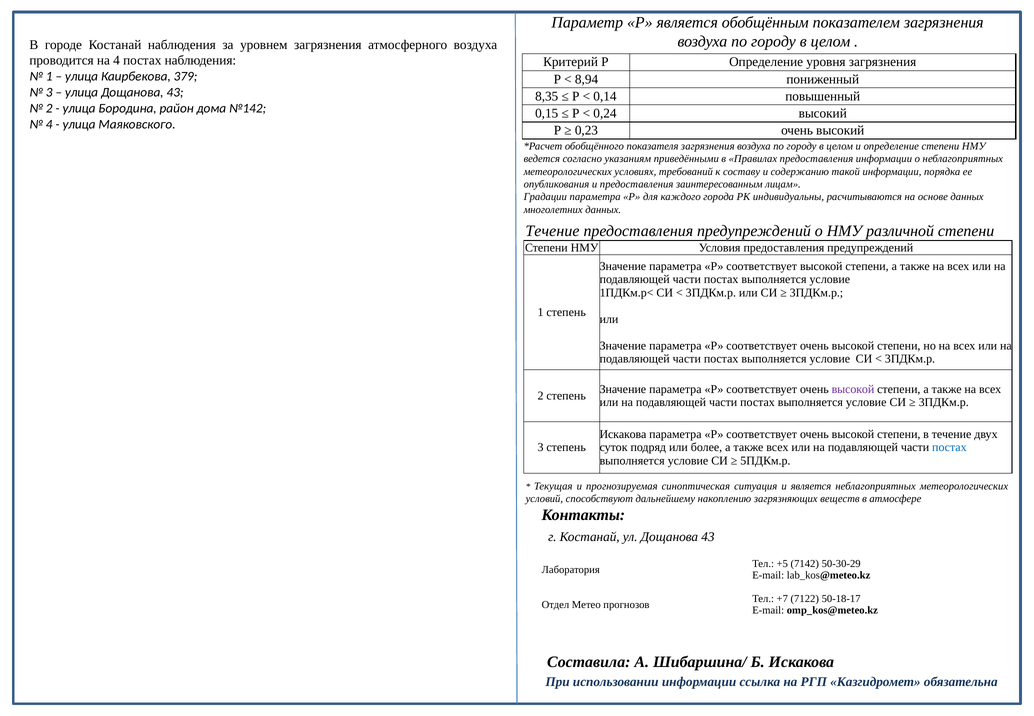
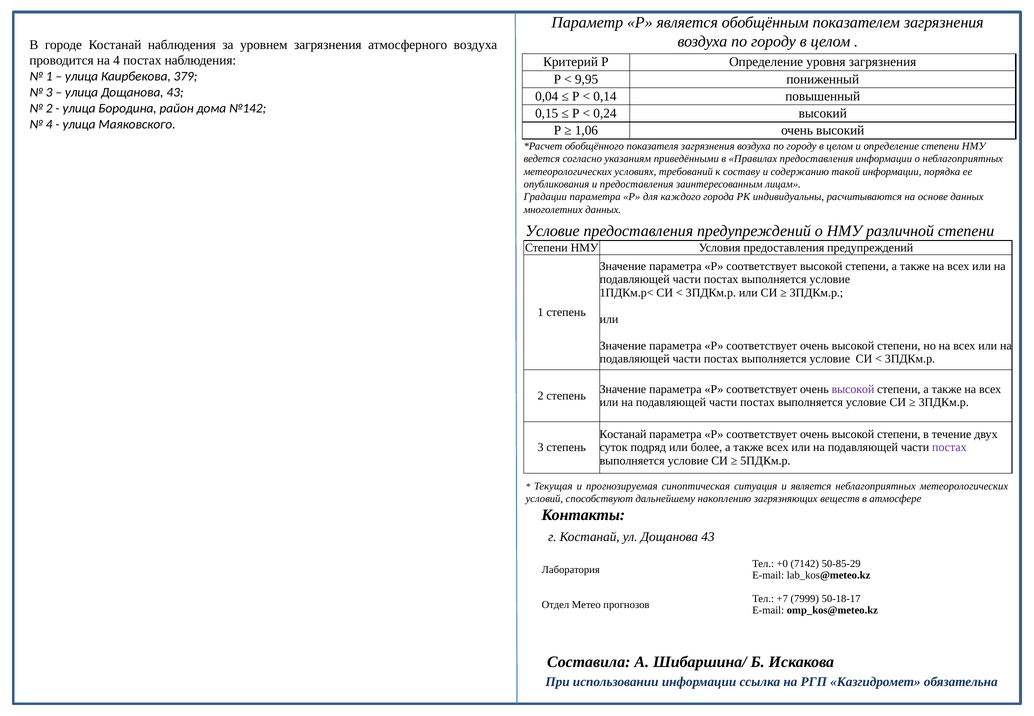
8,94: 8,94 -> 9,95
8,35: 8,35 -> 0,04
0,23: 0,23 -> 1,06
Течение at (552, 231): Течение -> Условие
Искакова at (623, 434): Искакова -> Костанай
постах at (949, 447) colour: blue -> purple
+5: +5 -> +0
50-30-29: 50-30-29 -> 50-85-29
7122: 7122 -> 7999
